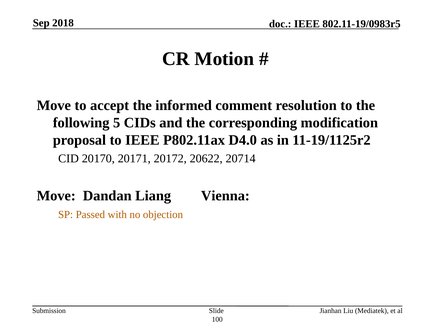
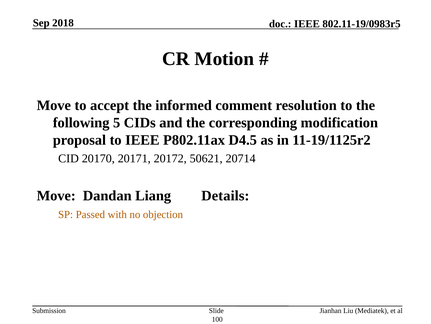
D4.0: D4.0 -> D4.5
20622: 20622 -> 50621
Vienna: Vienna -> Details
